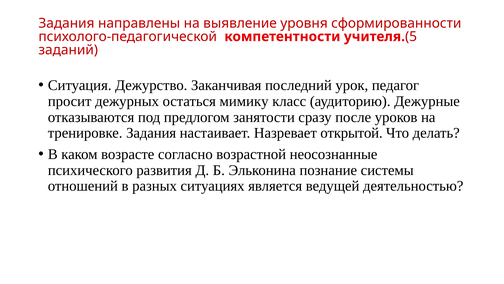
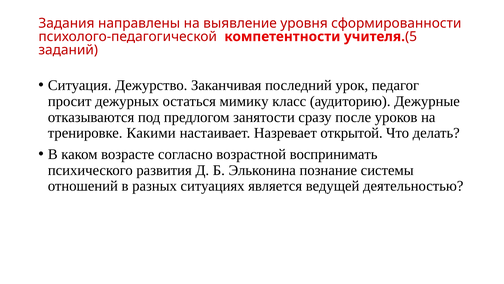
тренировке Задания: Задания -> Какими
неосознанные: неосознанные -> воспринимать
